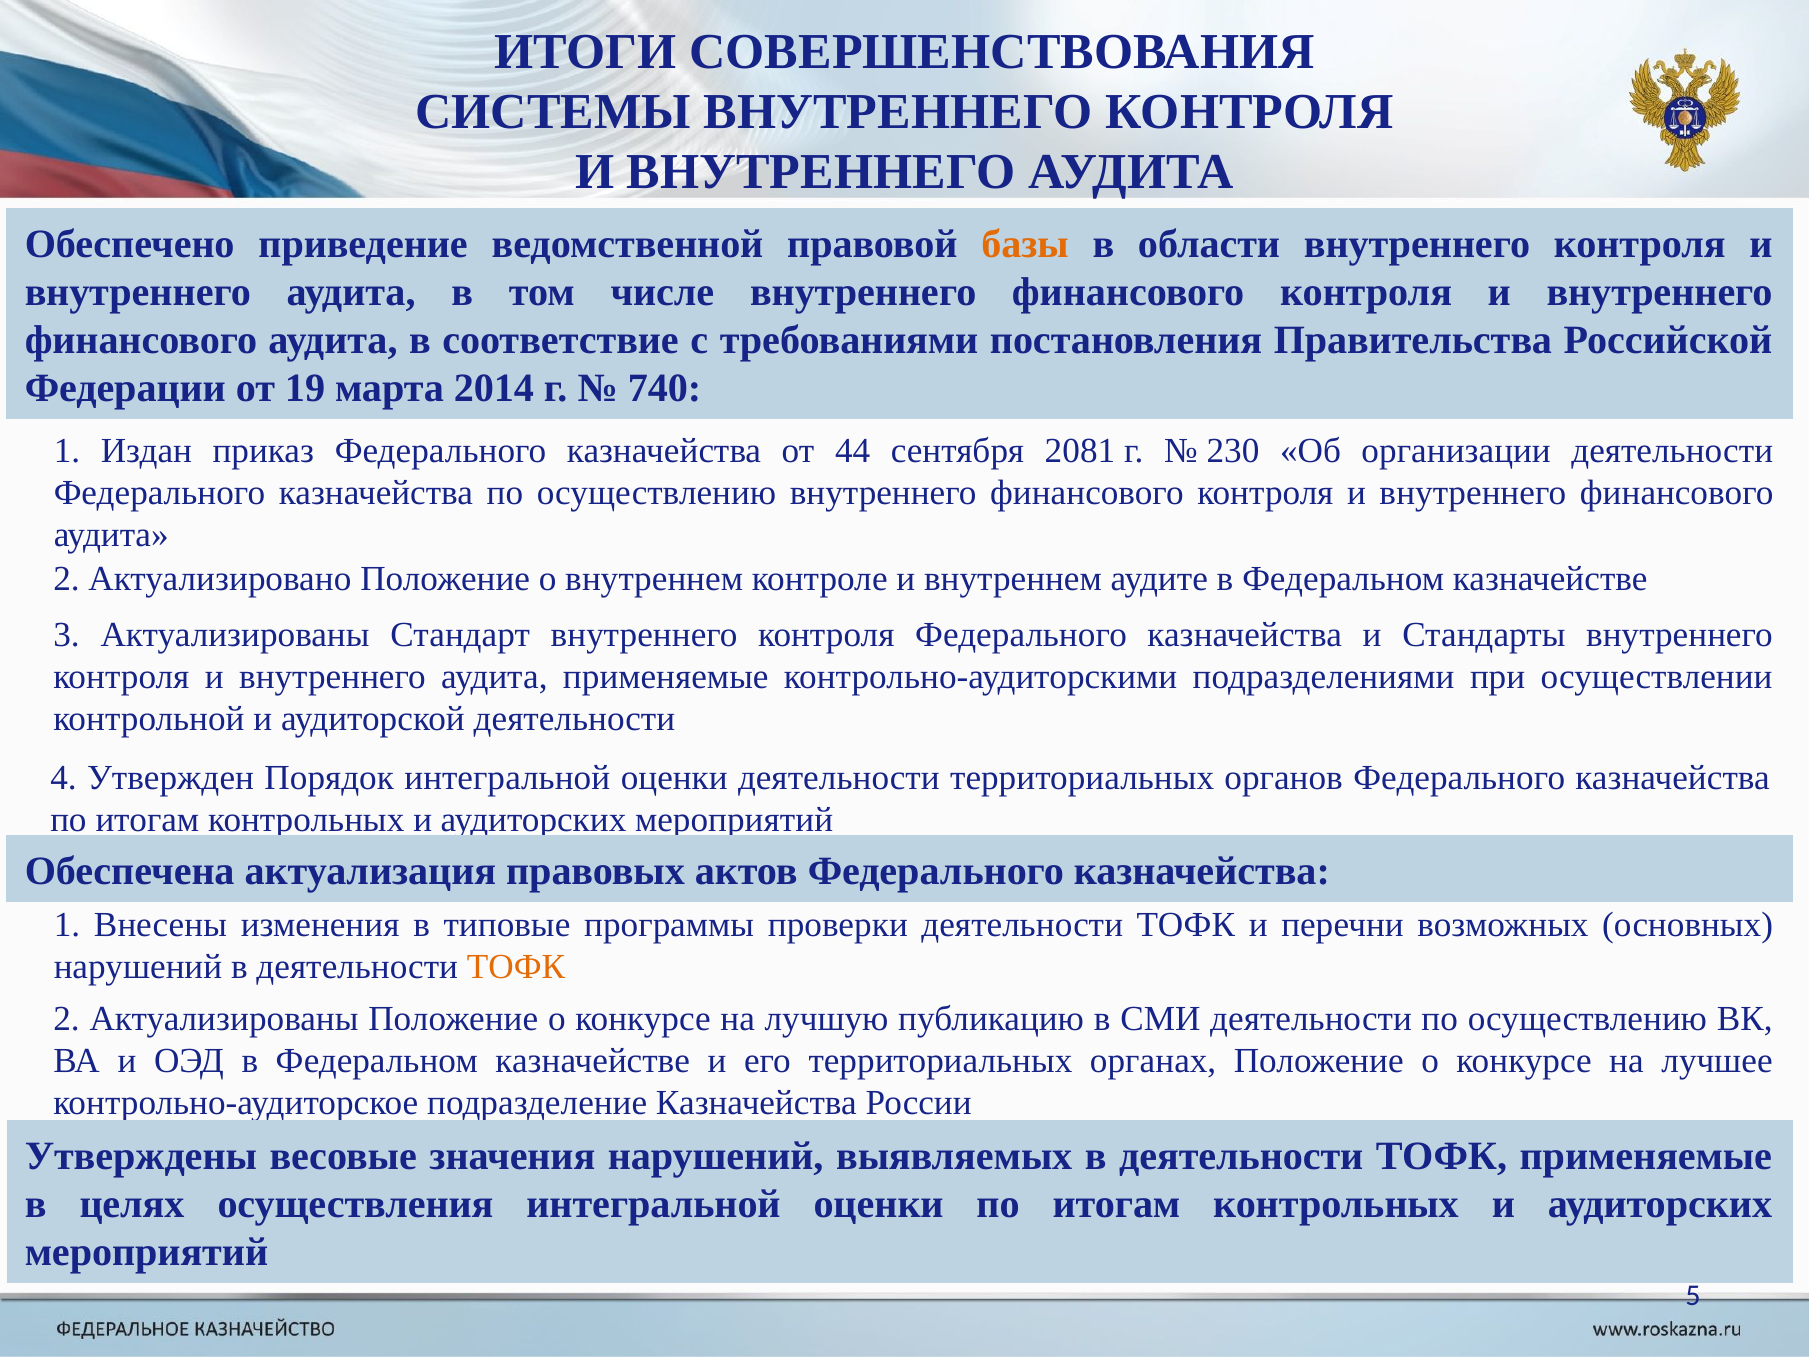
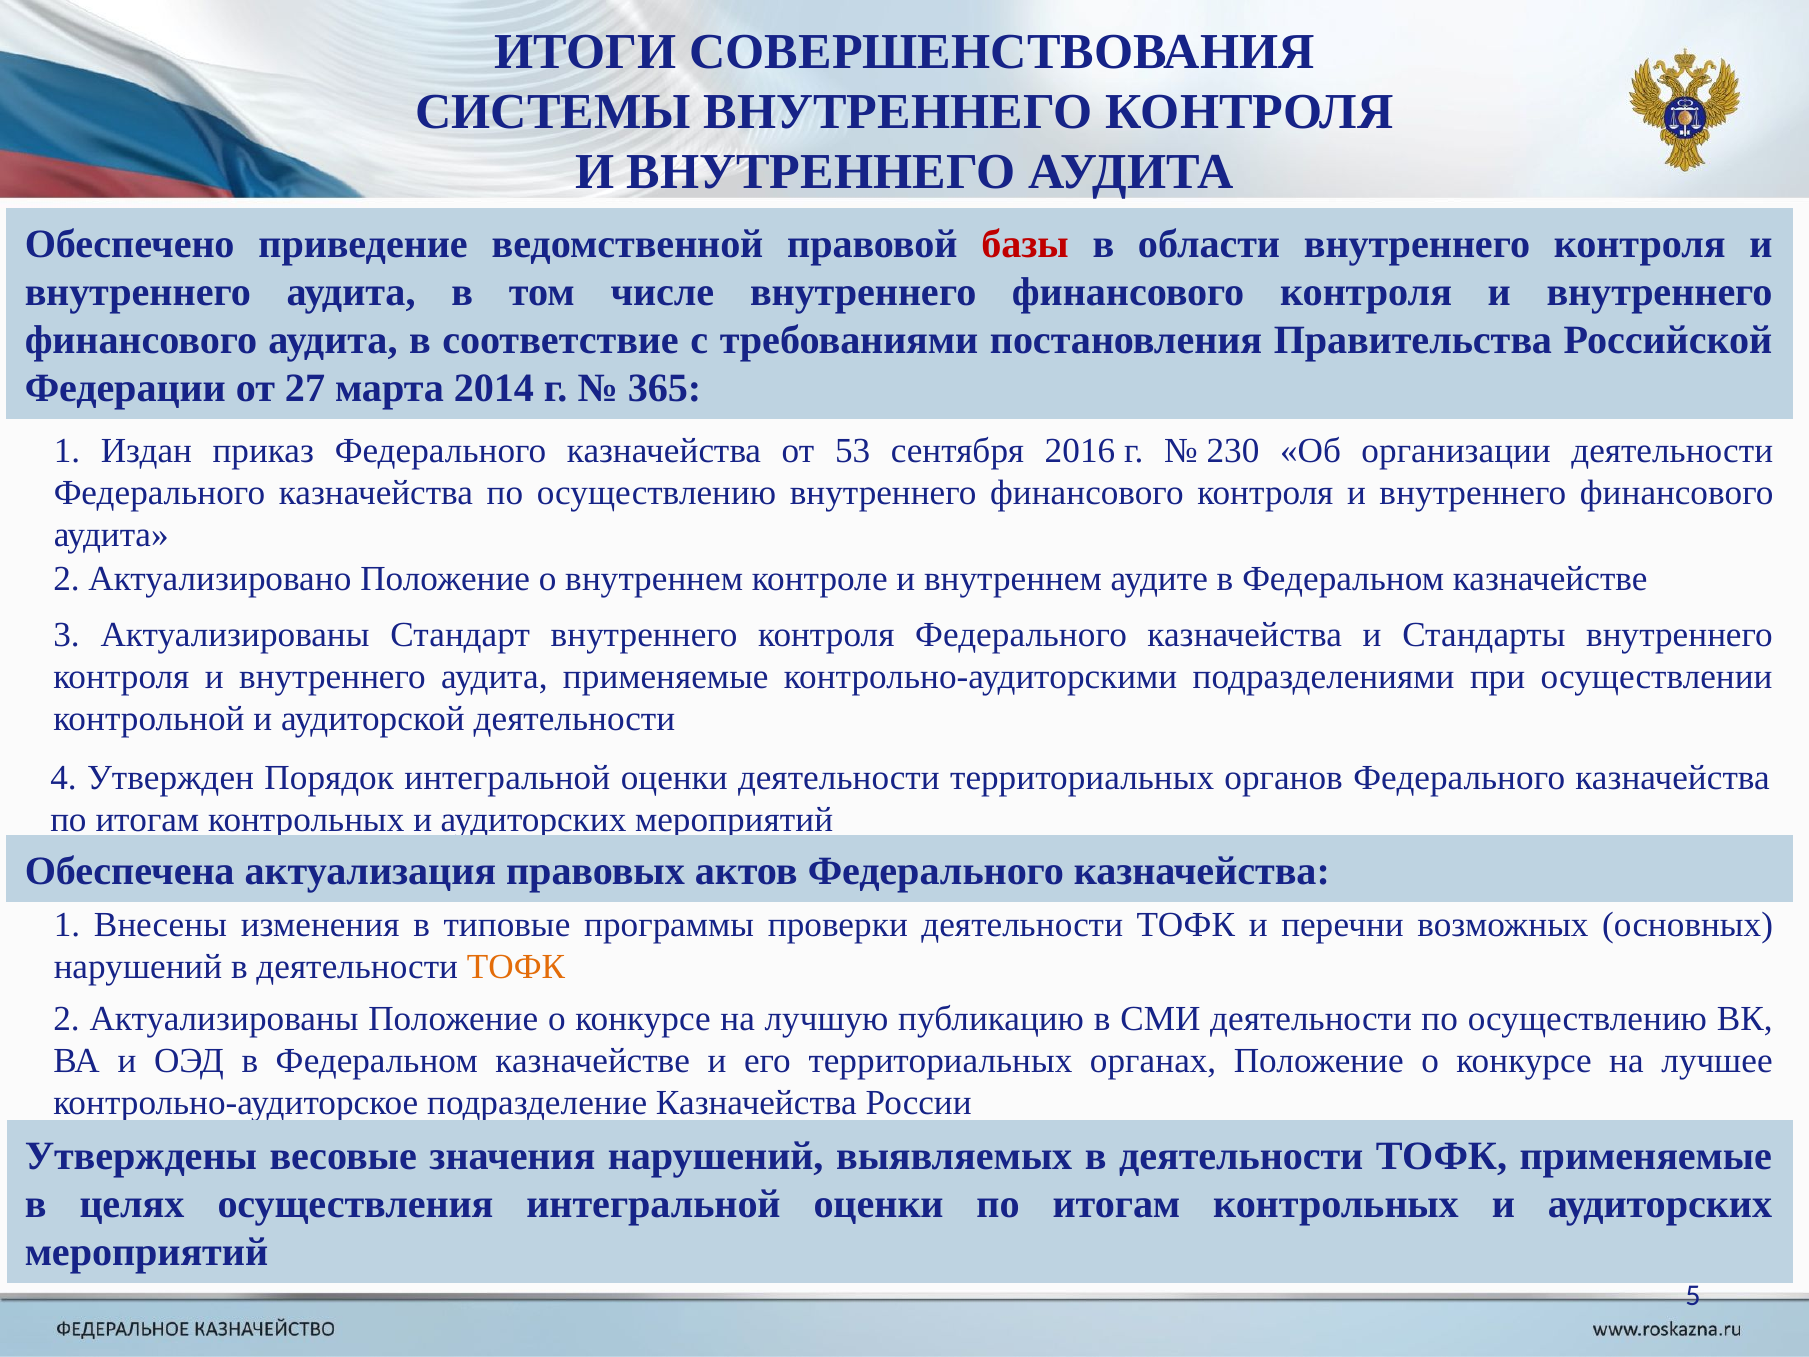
базы colour: orange -> red
19: 19 -> 27
740: 740 -> 365
44: 44 -> 53
2081: 2081 -> 2016
